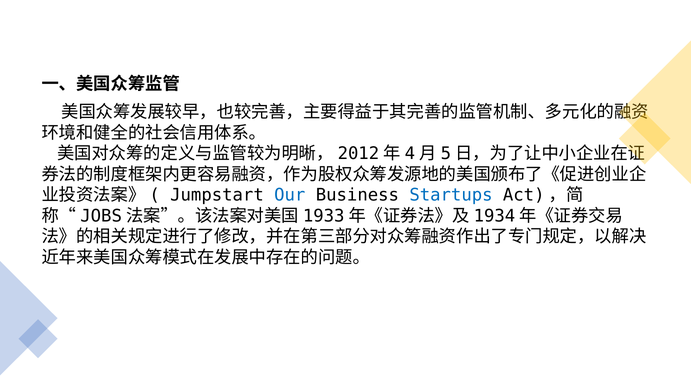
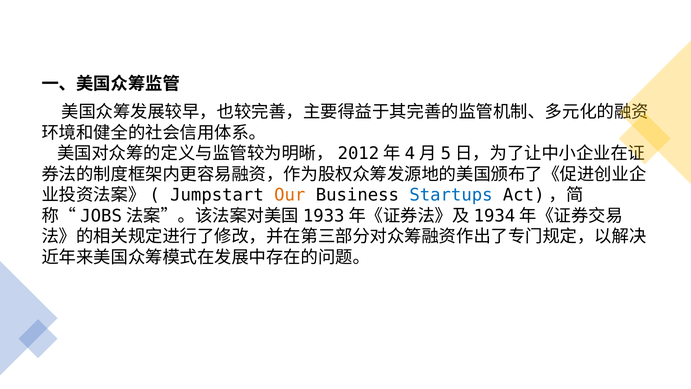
Our colour: blue -> orange
